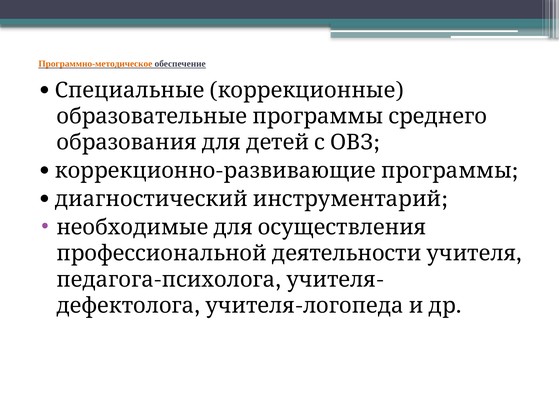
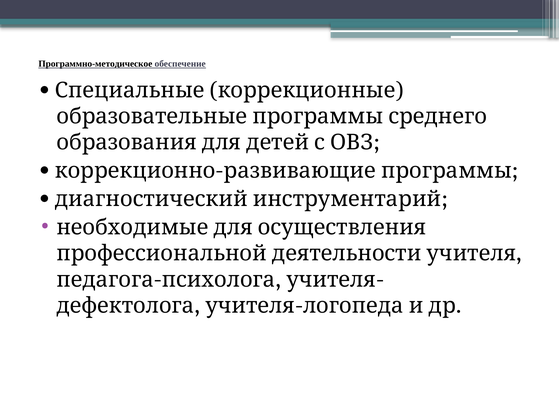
Программно-методическое colour: orange -> black
